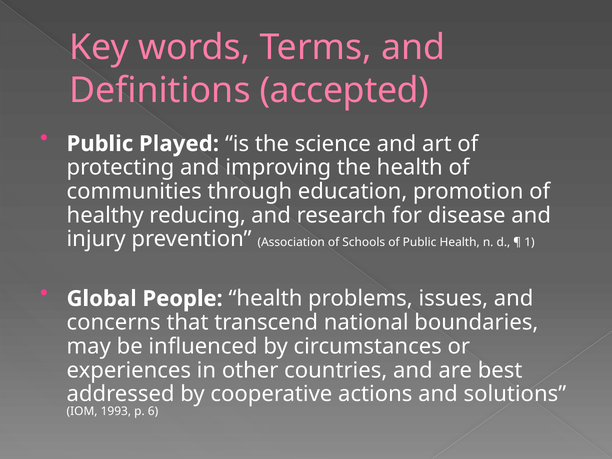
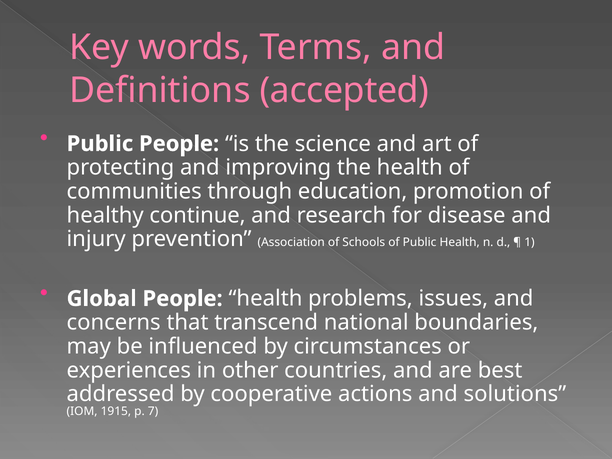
Public Played: Played -> People
reducing: reducing -> continue
1993: 1993 -> 1915
6: 6 -> 7
